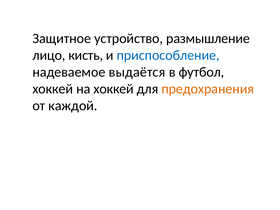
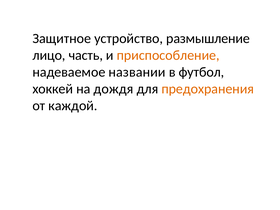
кисть: кисть -> часть
приспособление colour: blue -> orange
выдаётся: выдаётся -> названии
на хоккей: хоккей -> дождя
